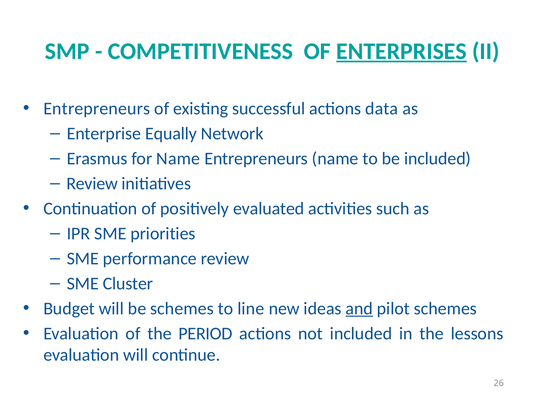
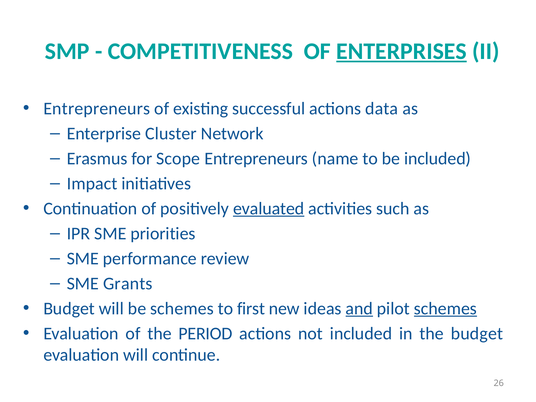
Equally: Equally -> Cluster
for Name: Name -> Scope
Review at (92, 183): Review -> Impact
evaluated underline: none -> present
Cluster: Cluster -> Grants
line: line -> first
schemes at (445, 309) underline: none -> present
the lessons: lessons -> budget
